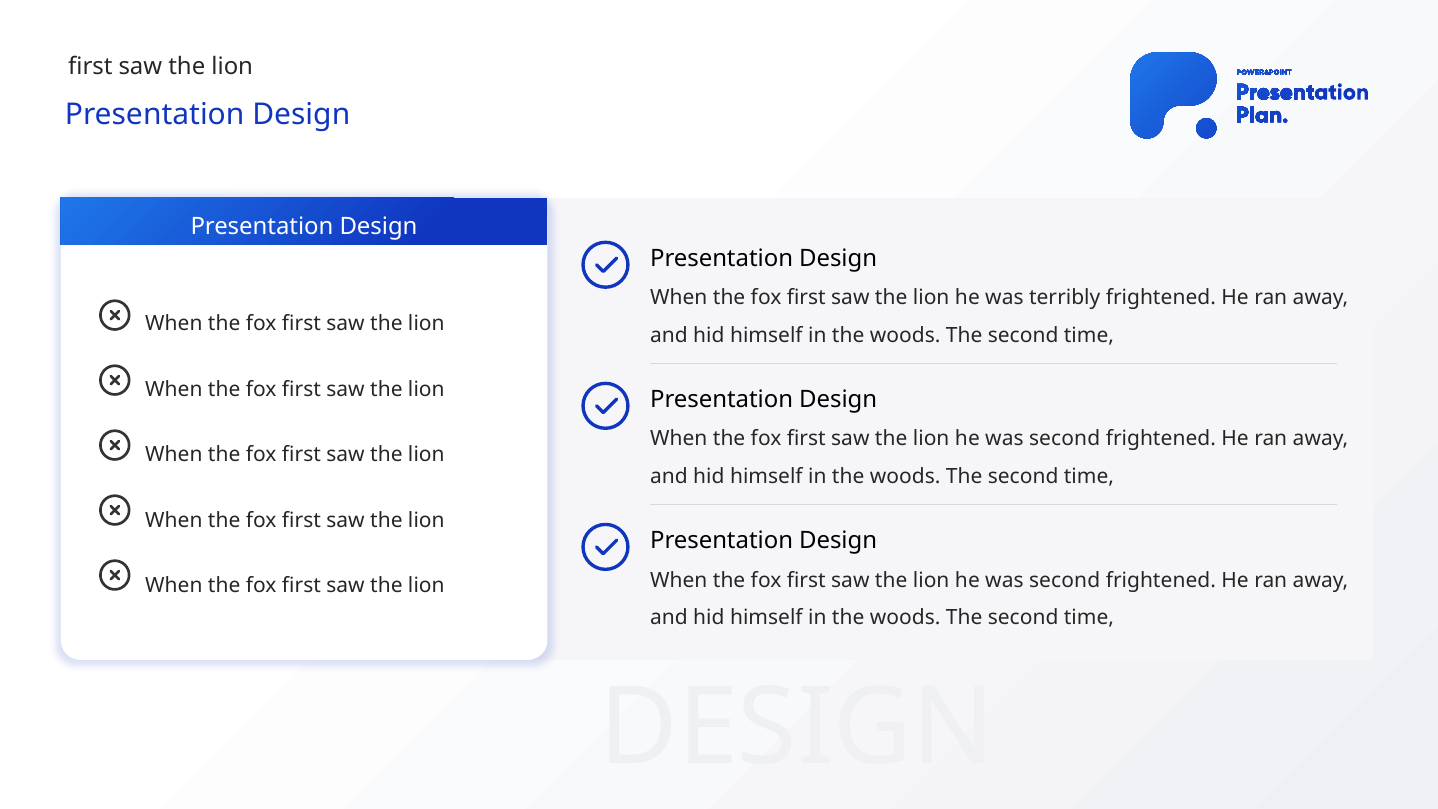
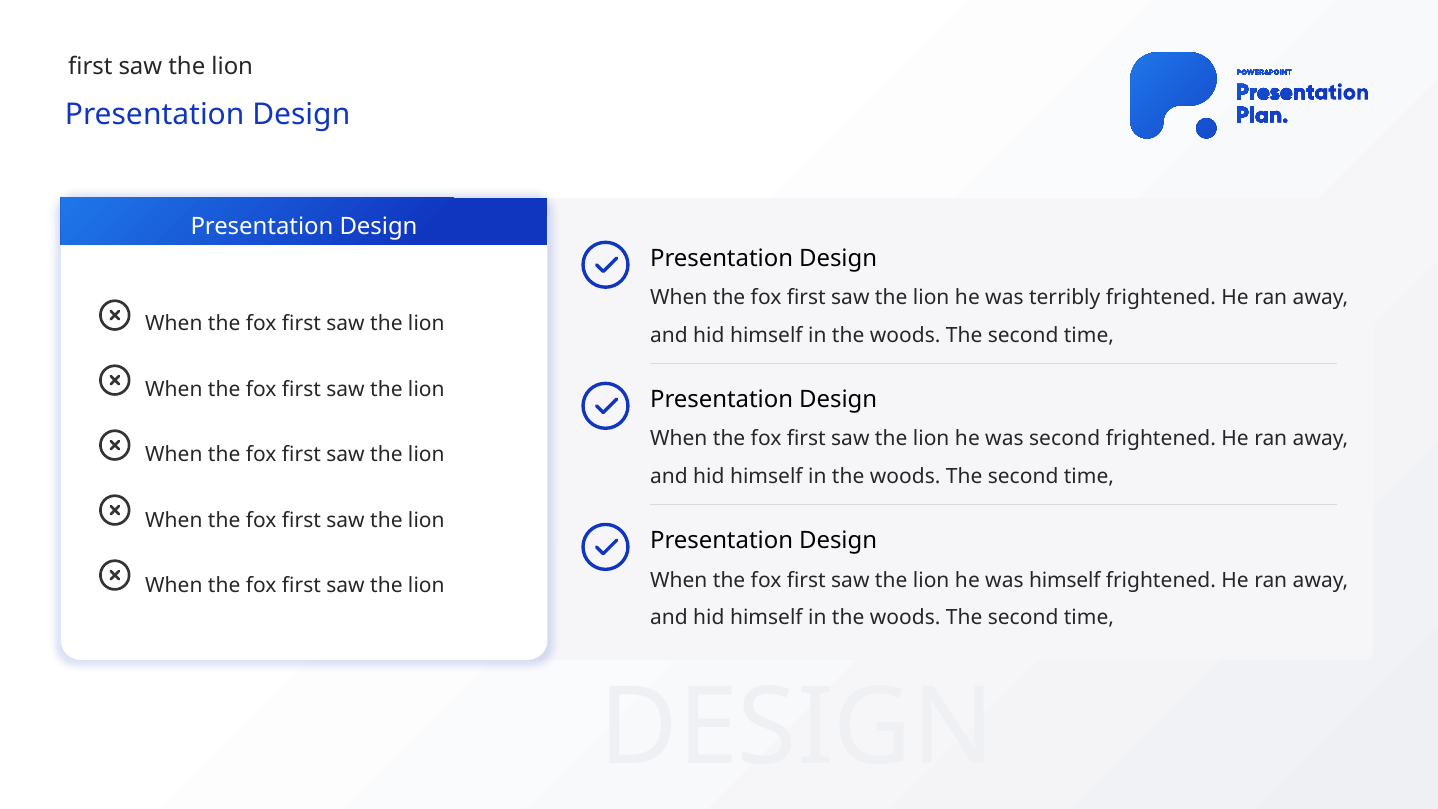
second at (1065, 580): second -> himself
